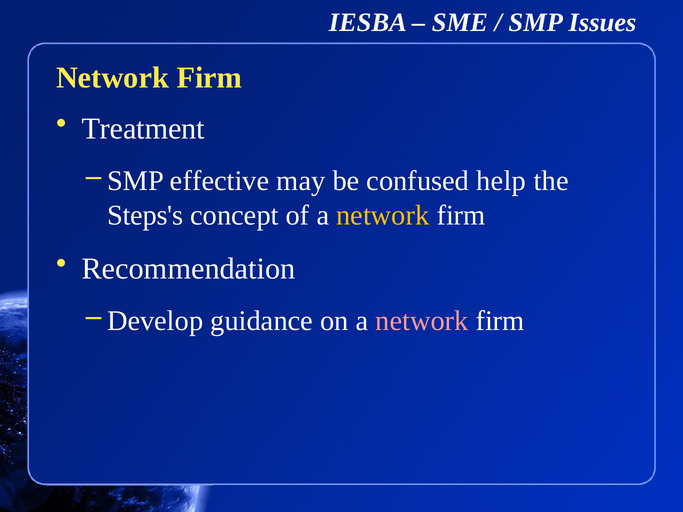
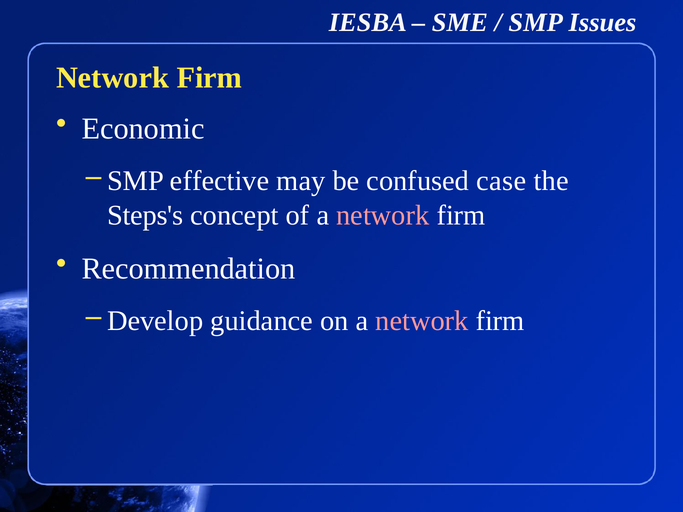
Treatment: Treatment -> Economic
help: help -> case
network at (383, 215) colour: yellow -> pink
